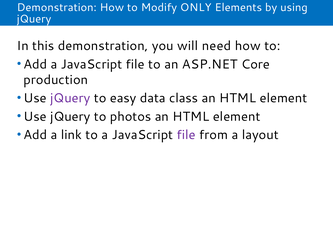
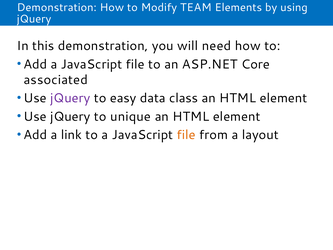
ONLY: ONLY -> TEAM
production: production -> associated
photos: photos -> unique
file at (186, 135) colour: purple -> orange
